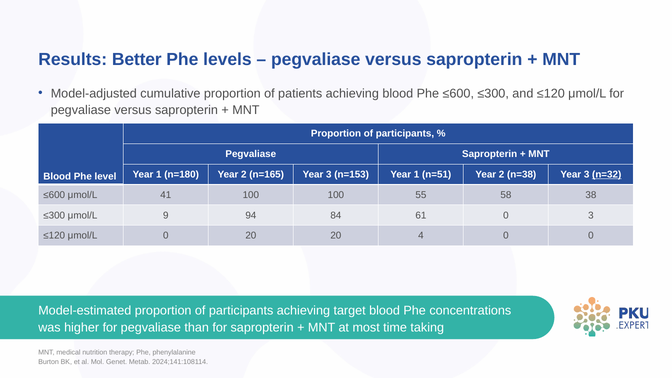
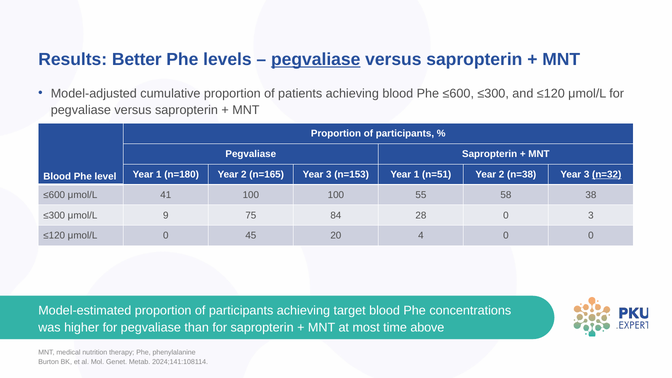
pegvaliase at (316, 60) underline: none -> present
94: 94 -> 75
61: 61 -> 28
0 20: 20 -> 45
taking: taking -> above
